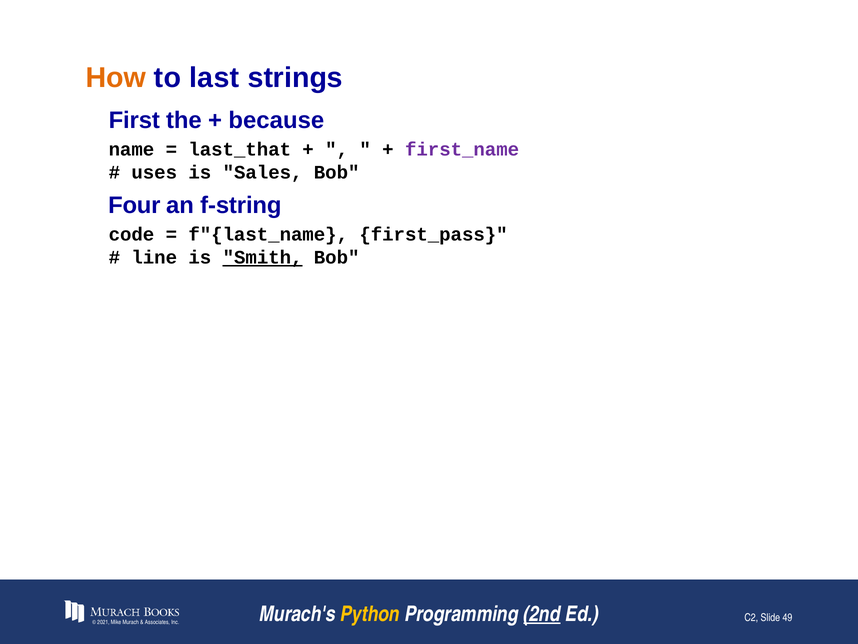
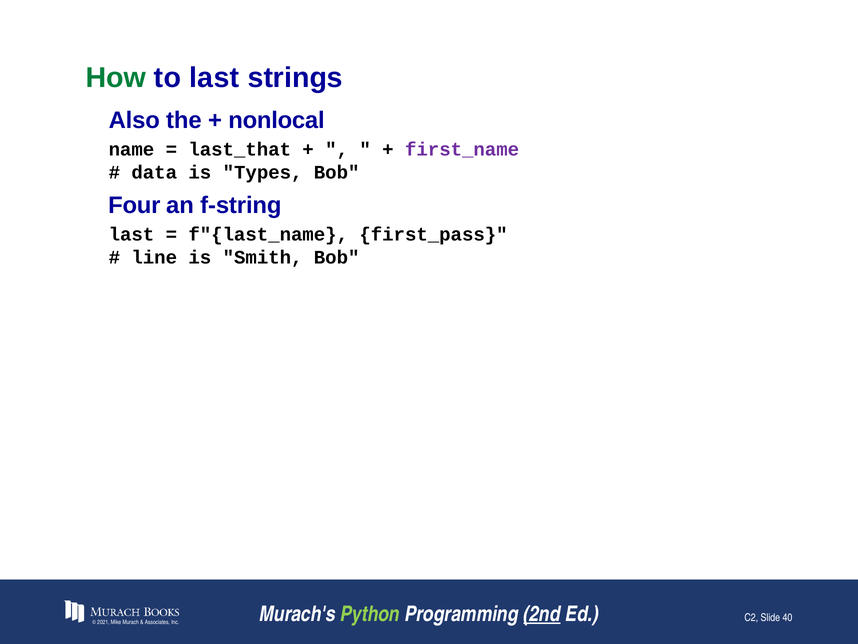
How colour: orange -> green
First: First -> Also
because: because -> nonlocal
uses: uses -> data
Sales: Sales -> Types
code at (131, 234): code -> last
Smith underline: present -> none
Python colour: yellow -> light green
49: 49 -> 40
